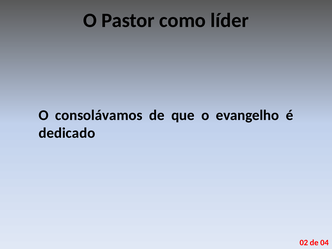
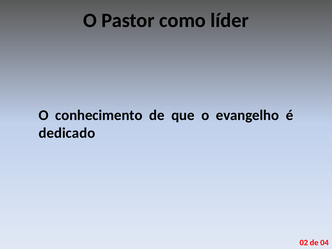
consolávamos: consolávamos -> conhecimento
